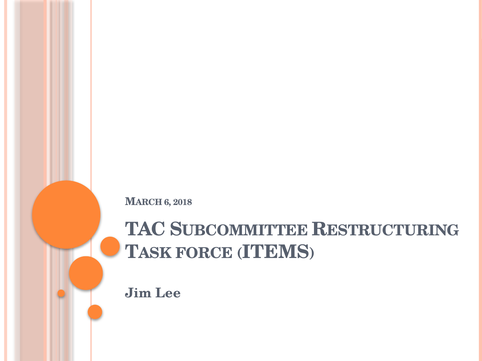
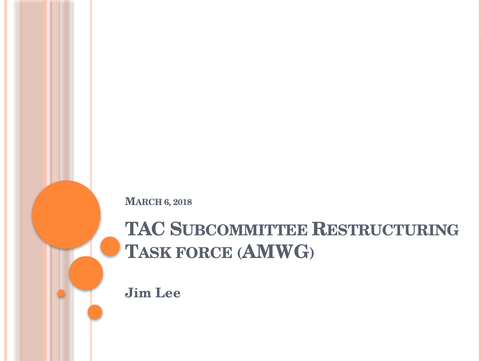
ITEMS: ITEMS -> AMWG
